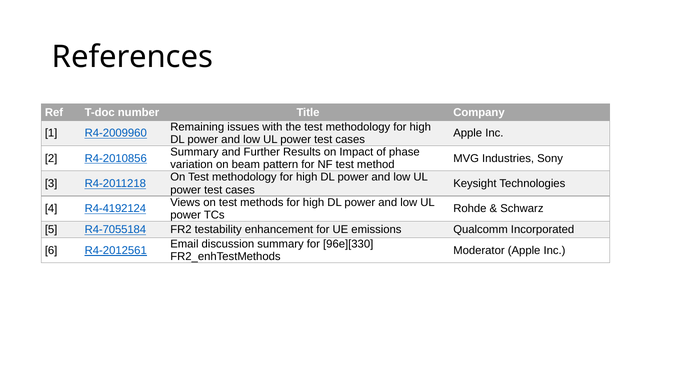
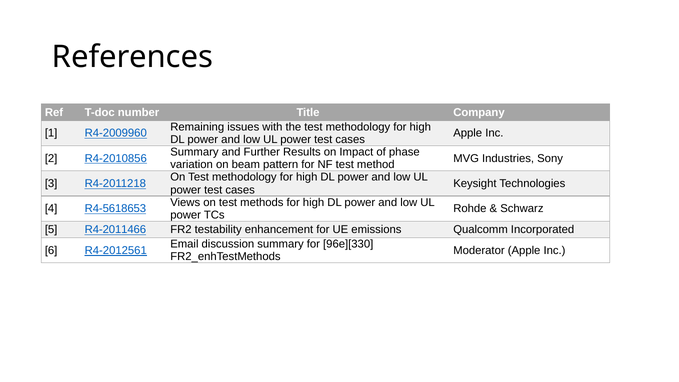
R4-4192124: R4-4192124 -> R4-5618653
R4-7055184: R4-7055184 -> R4-2011466
